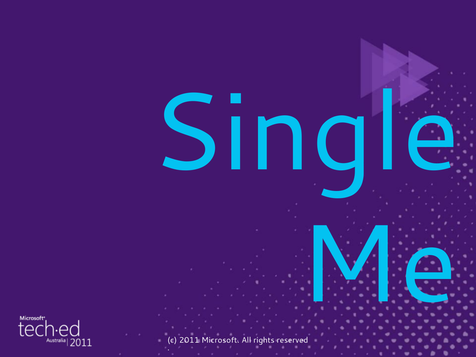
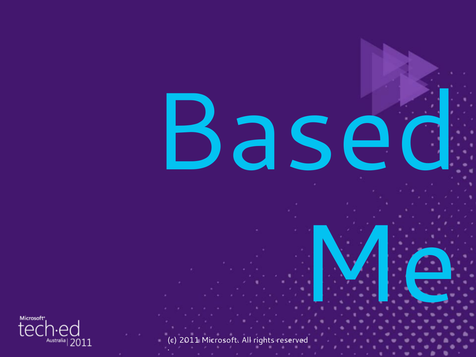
Single: Single -> Based
